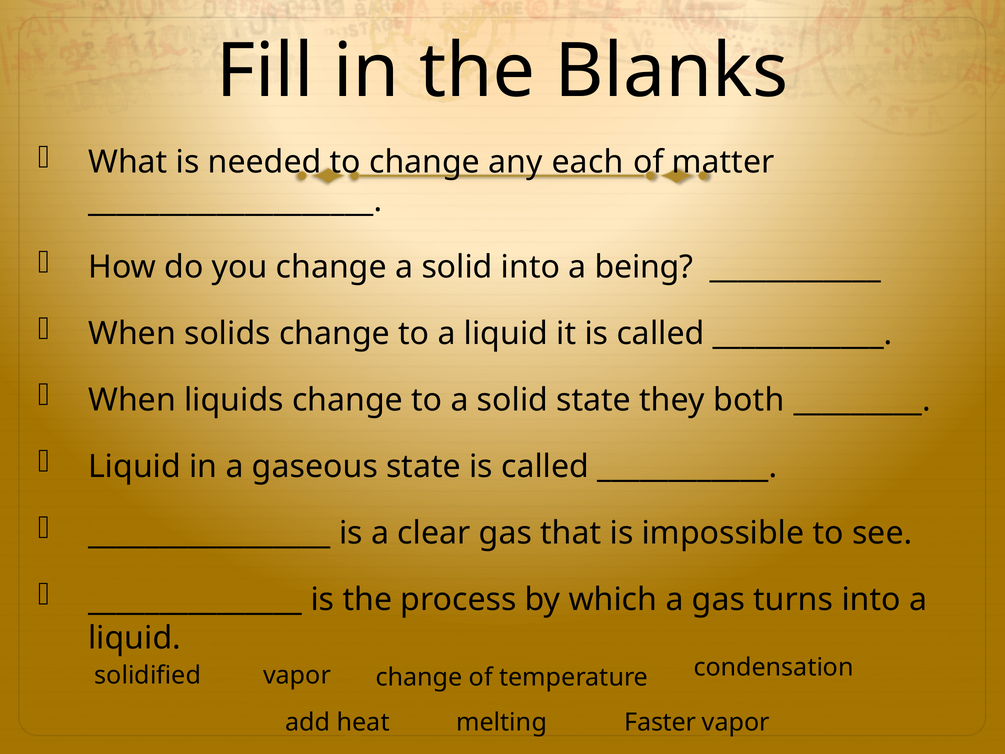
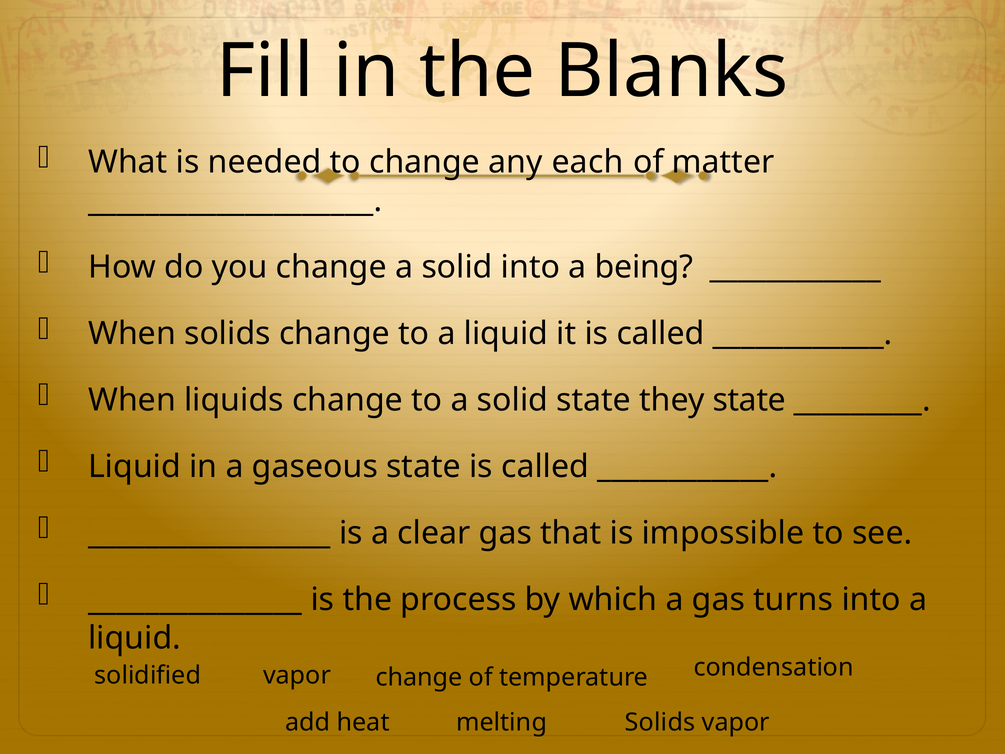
they both: both -> state
Faster at (660, 722): Faster -> Solids
